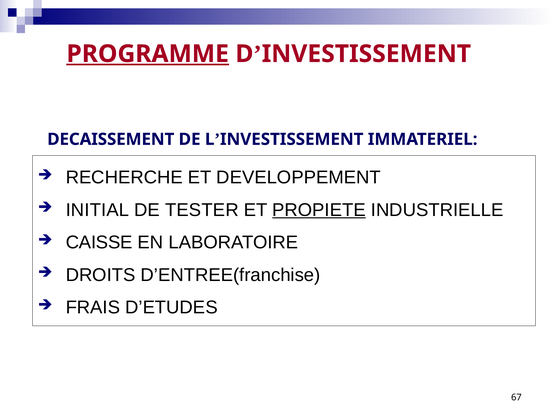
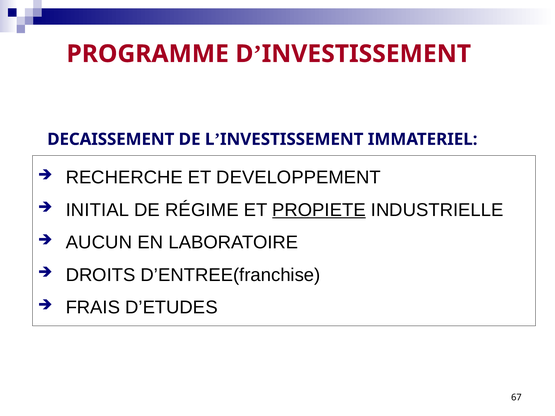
PROGRAMME underline: present -> none
TESTER: TESTER -> RÉGIME
CAISSE: CAISSE -> AUCUN
